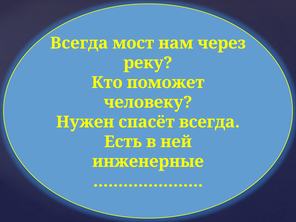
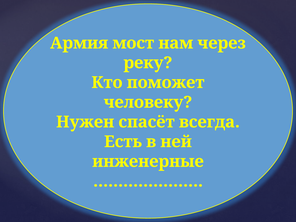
Всегда at (79, 43): Всегда -> Армия
